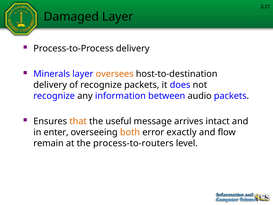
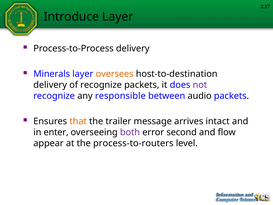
Damaged: Damaged -> Introduce
not colour: black -> purple
information: information -> responsible
useful: useful -> trailer
both colour: orange -> purple
exactly: exactly -> second
remain: remain -> appear
